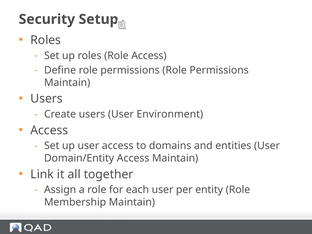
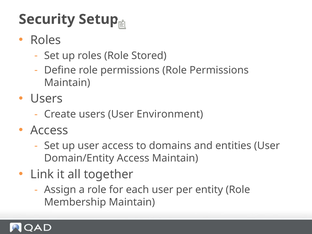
Role Access: Access -> Stored
